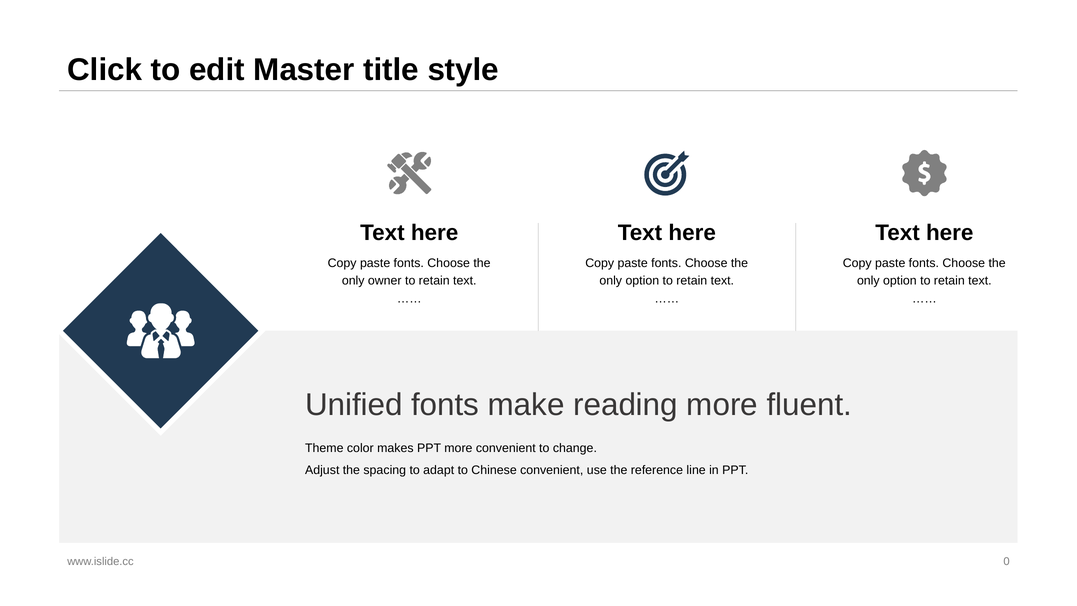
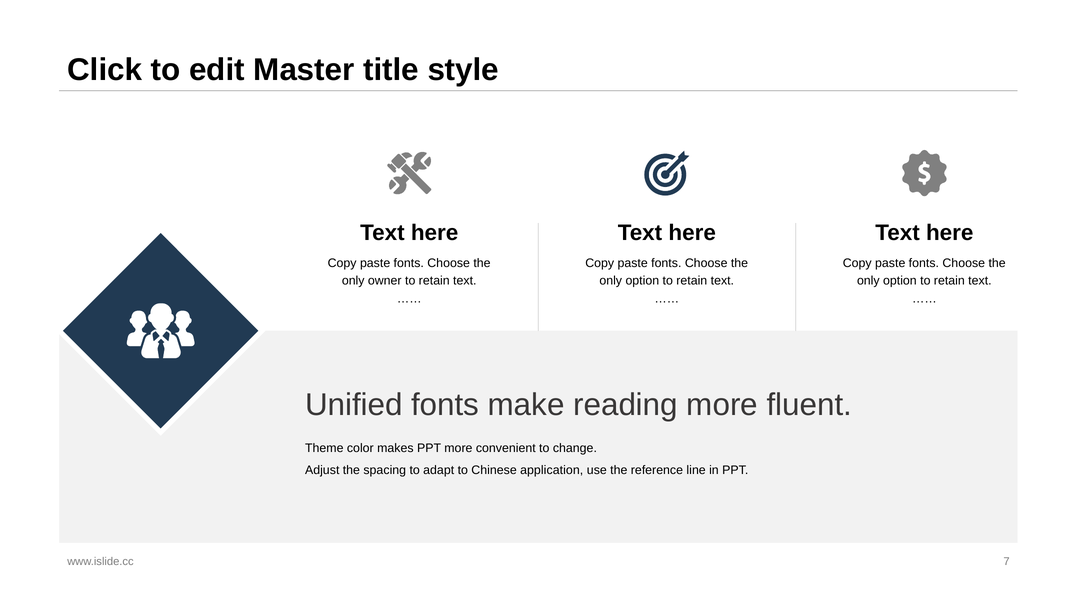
Chinese convenient: convenient -> application
0: 0 -> 7
